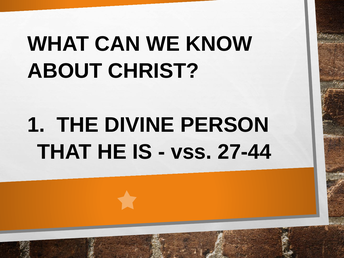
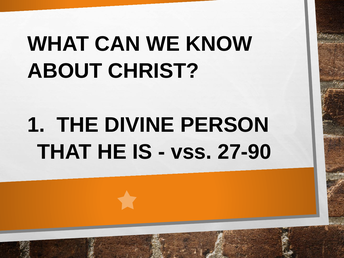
27-44: 27-44 -> 27-90
